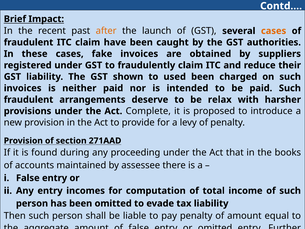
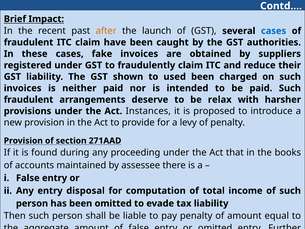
cases at (274, 31) colour: orange -> blue
Complete: Complete -> Instances
incomes: incomes -> disposal
